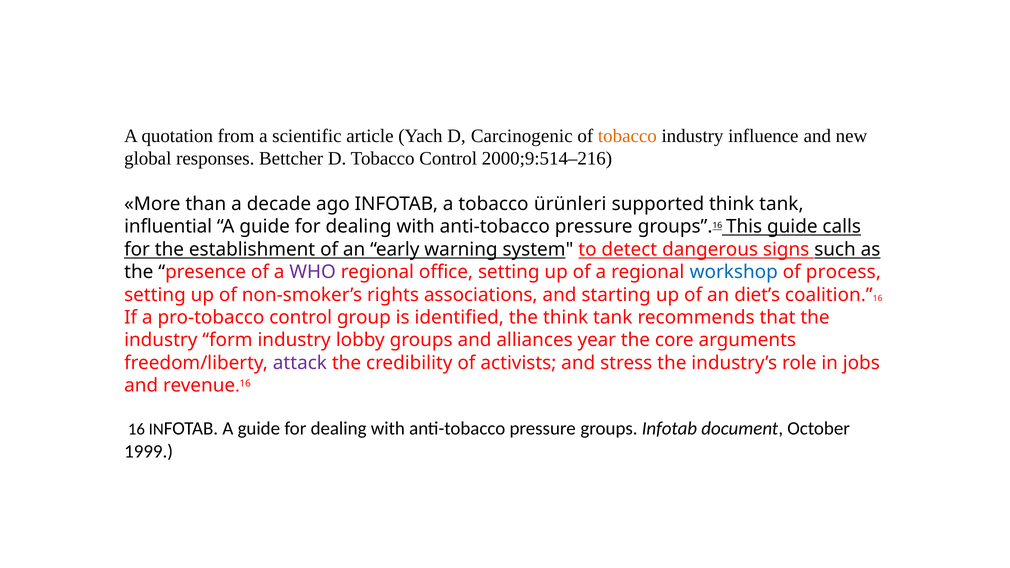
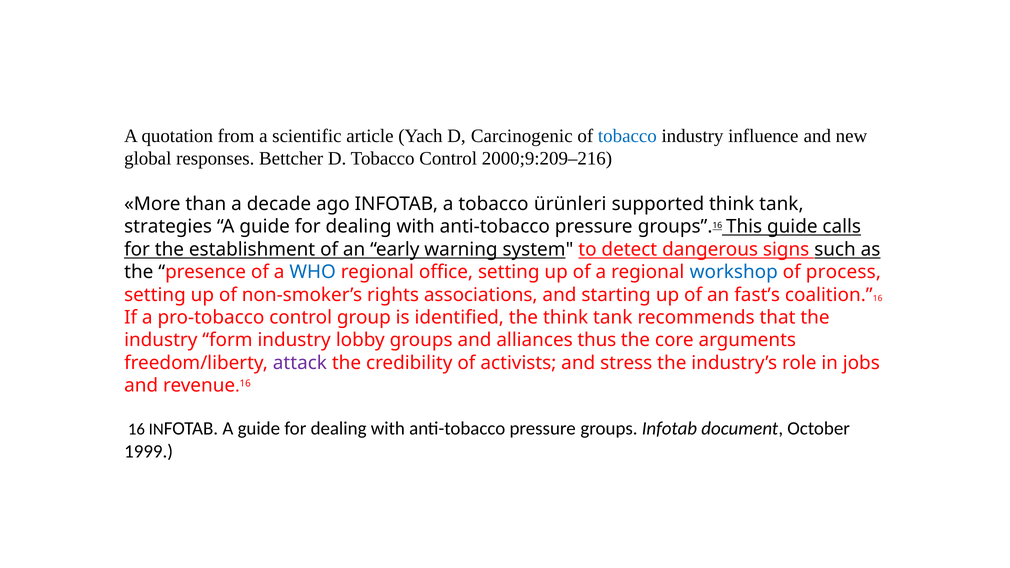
tobacco at (627, 136) colour: orange -> blue
2000;9:514–216: 2000;9:514–216 -> 2000;9:209–216
influential: influential -> strategies
WHO colour: purple -> blue
diet’s: diet’s -> fast’s
year: year -> thus
